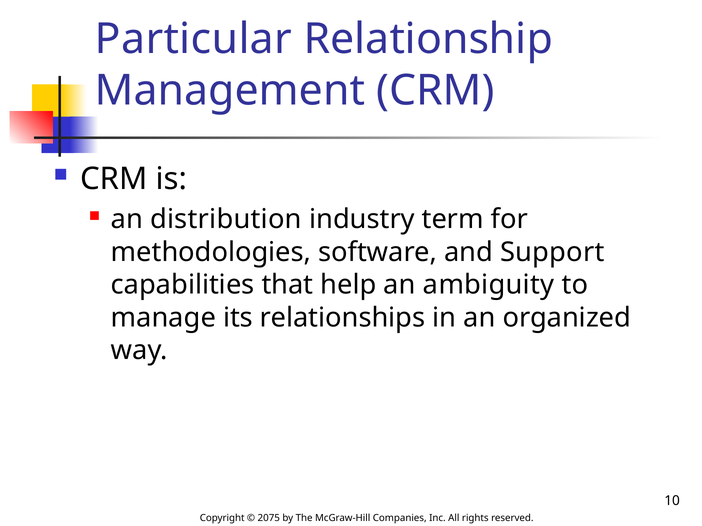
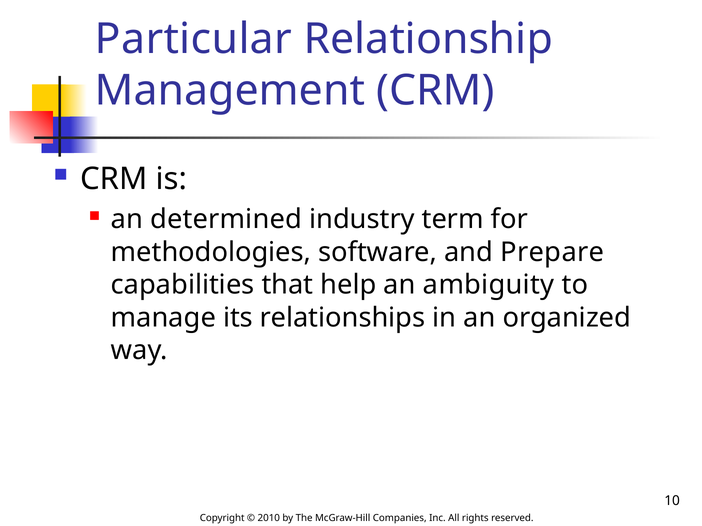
distribution: distribution -> determined
Support: Support -> Prepare
2075: 2075 -> 2010
